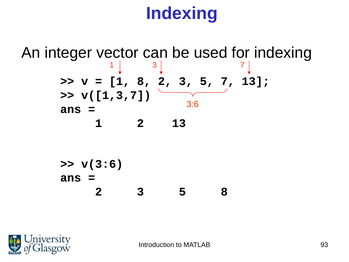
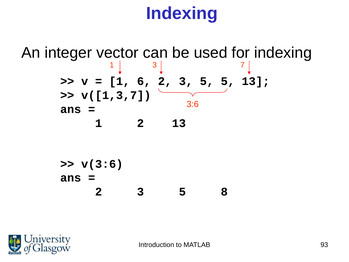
1 8: 8 -> 6
5 7: 7 -> 5
